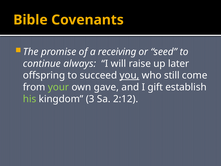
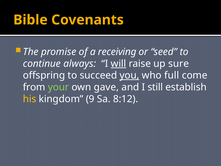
will underline: none -> present
later: later -> sure
still: still -> full
gift: gift -> still
his colour: light green -> yellow
3: 3 -> 9
2:12: 2:12 -> 8:12
